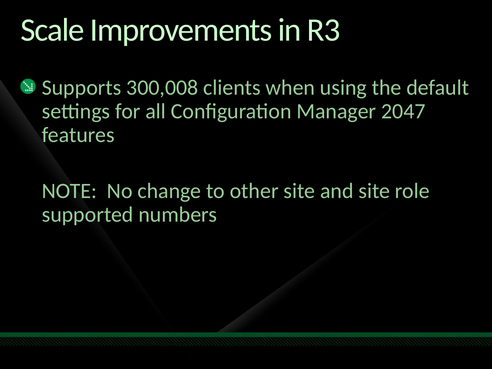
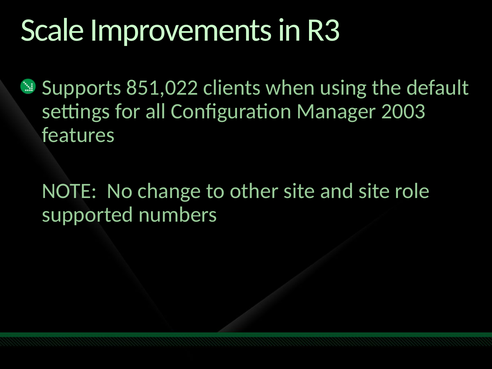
300,008: 300,008 -> 851,022
2047: 2047 -> 2003
